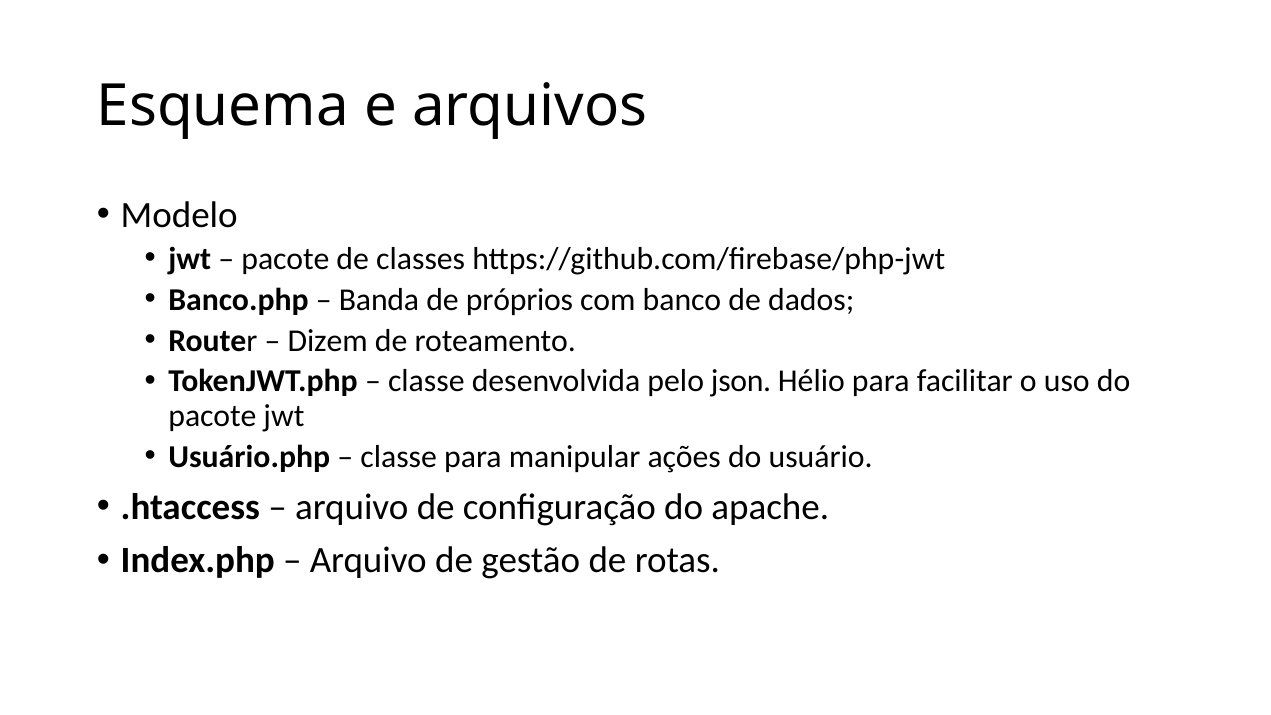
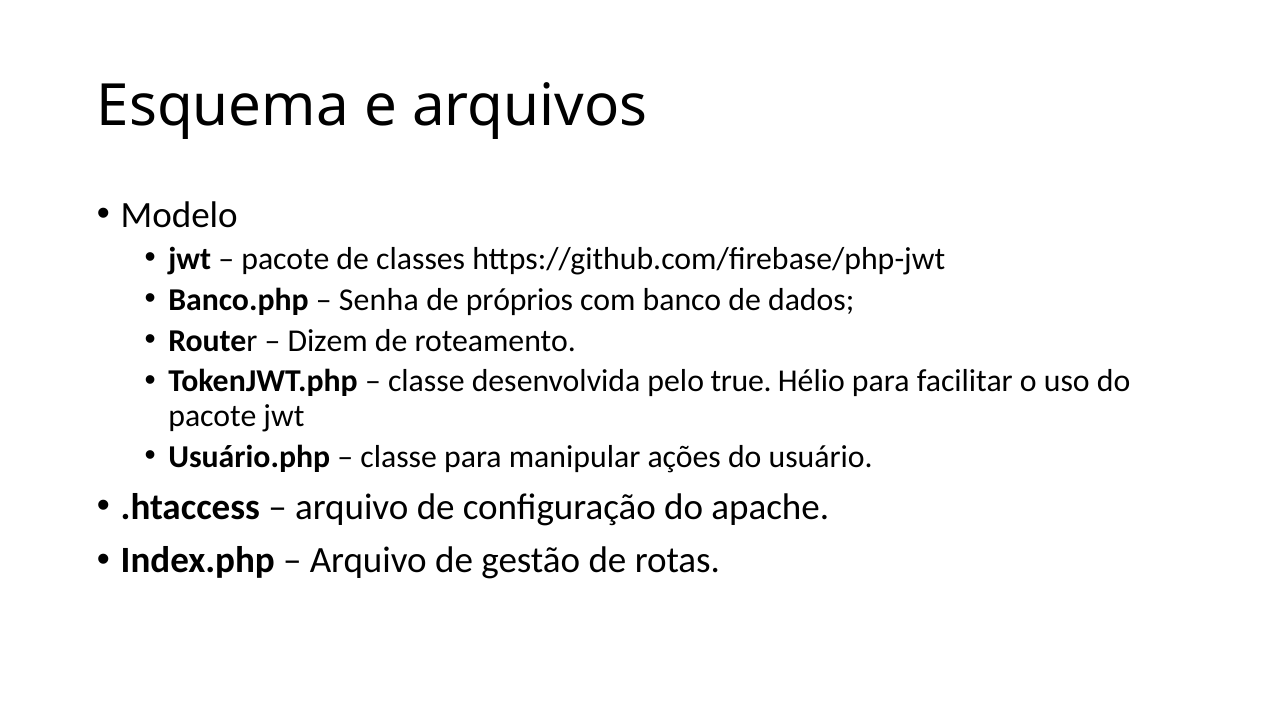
Banda: Banda -> Senha
json: json -> true
